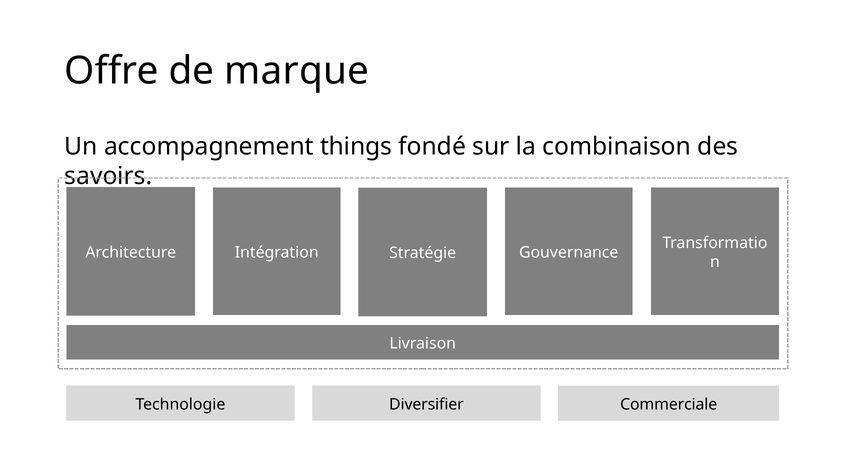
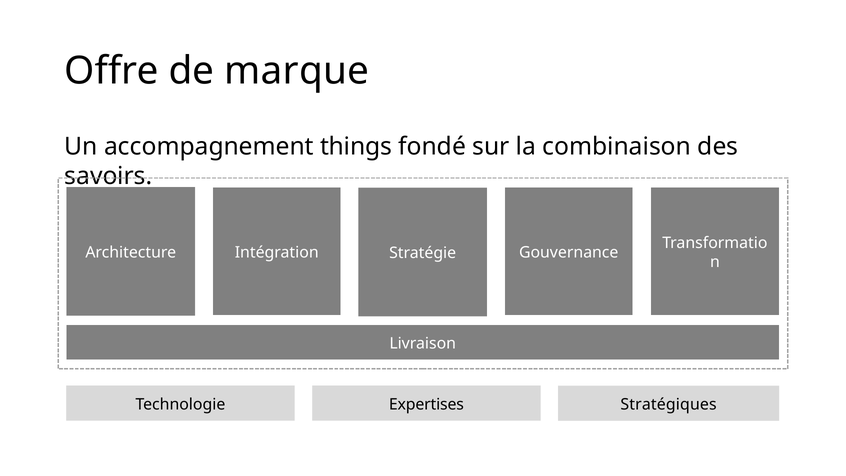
Diversifier: Diversifier -> Expertises
Commerciale: Commerciale -> Stratégiques
